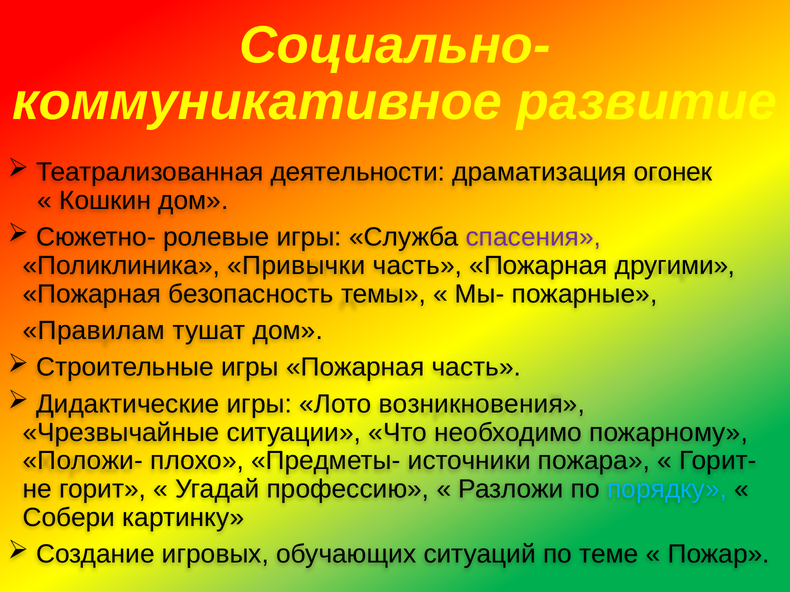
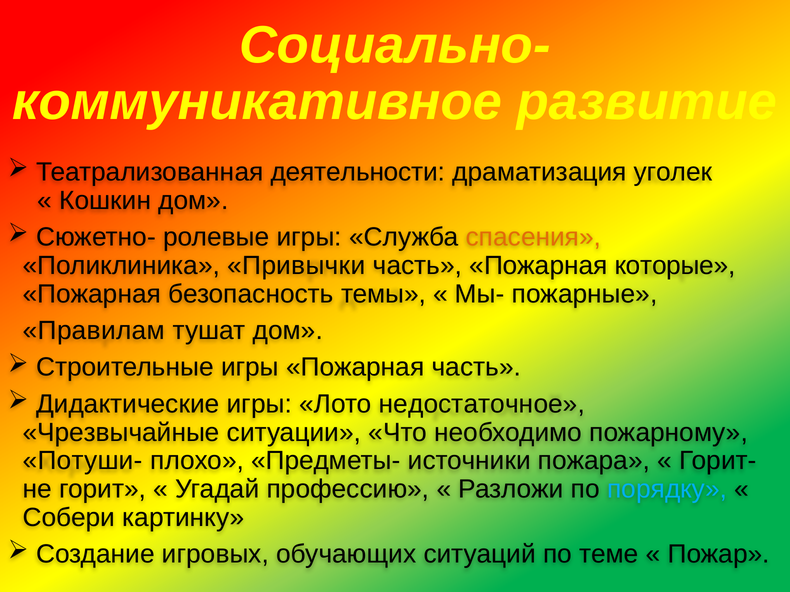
огонек: огонек -> уголек
спасения colour: purple -> orange
другими: другими -> которые
возникновения: возникновения -> недостаточное
Положи-: Положи- -> Потуши-
